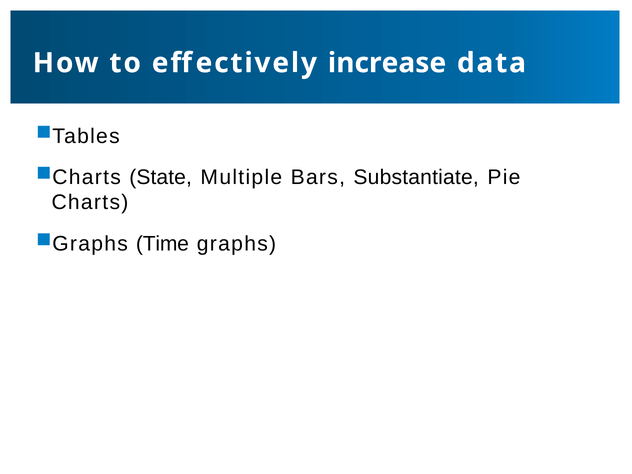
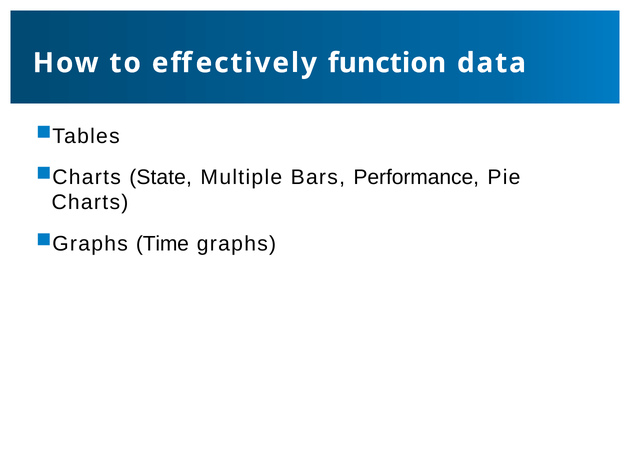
increase: increase -> function
Substantiate: Substantiate -> Performance
